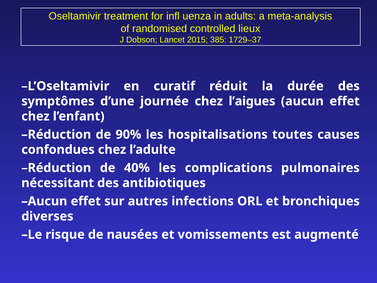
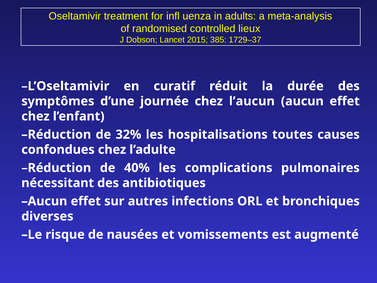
l’aigues: l’aigues -> l’aucun
90%: 90% -> 32%
